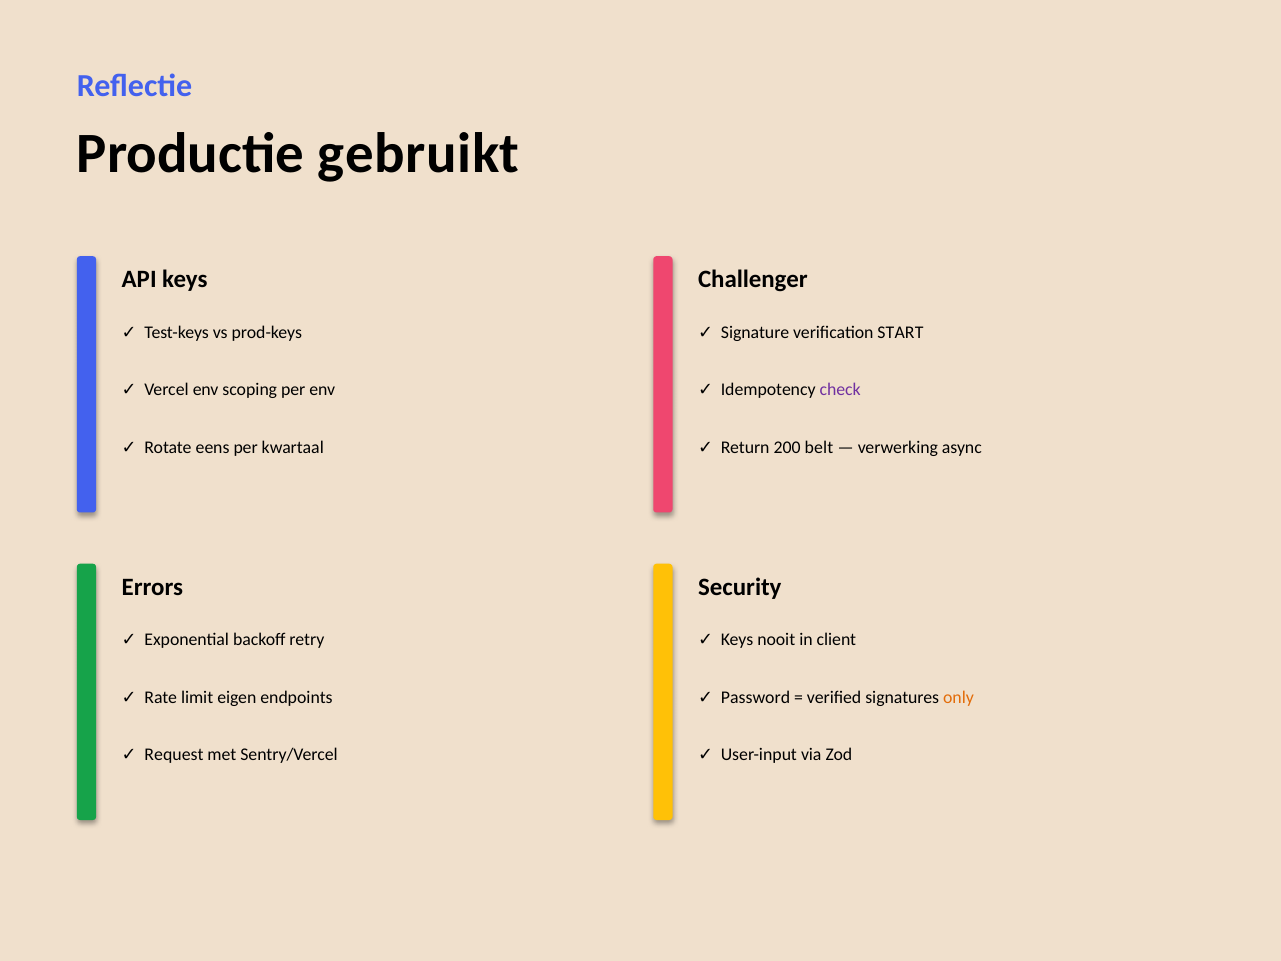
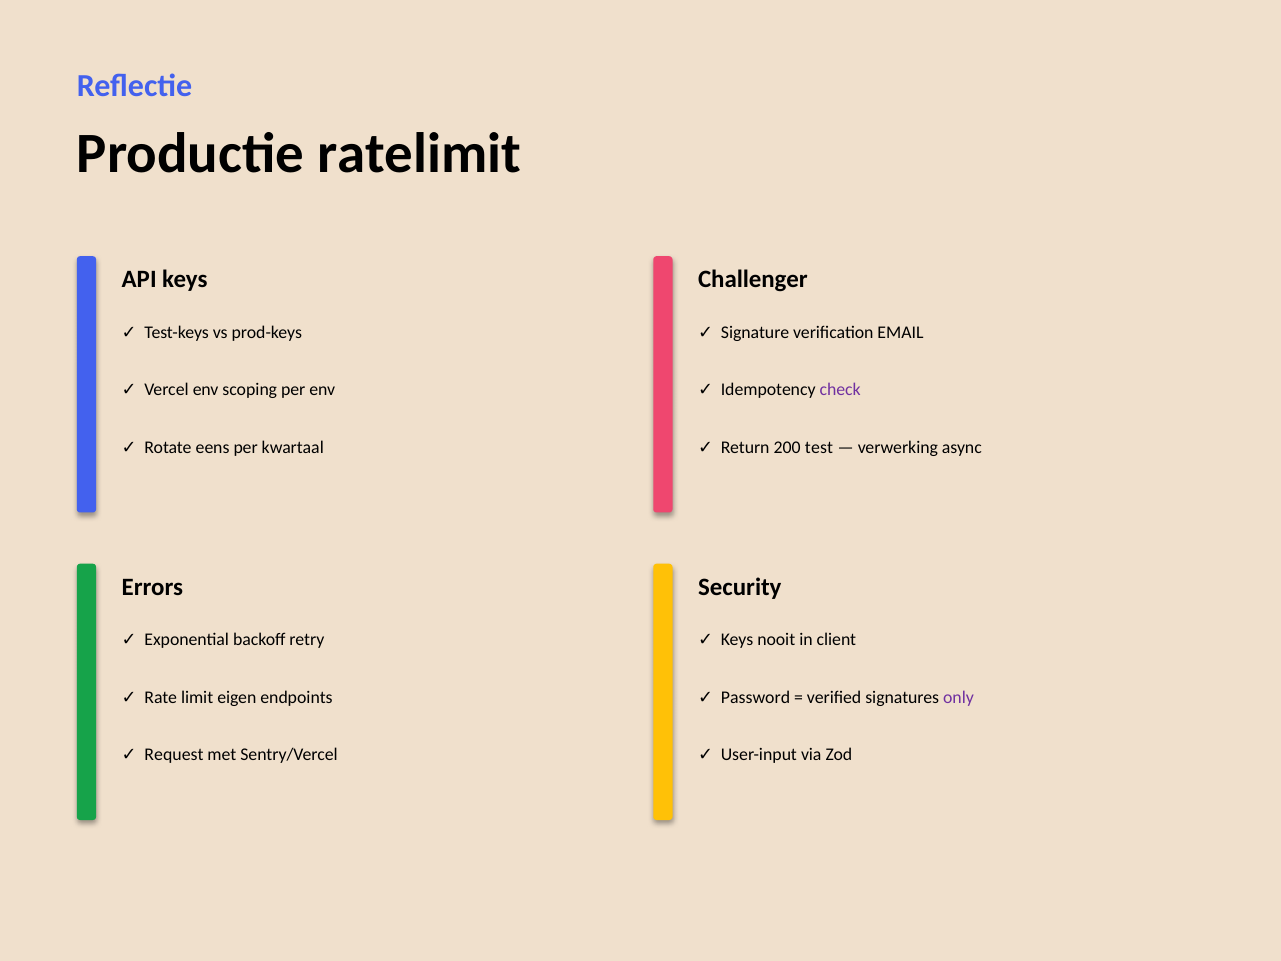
gebruikt: gebruikt -> ratelimit
START: START -> EMAIL
belt: belt -> test
only colour: orange -> purple
